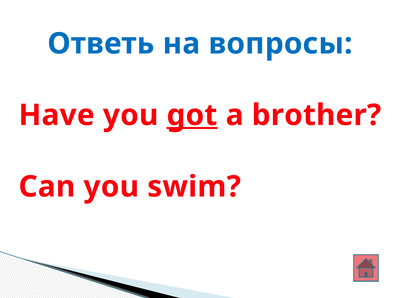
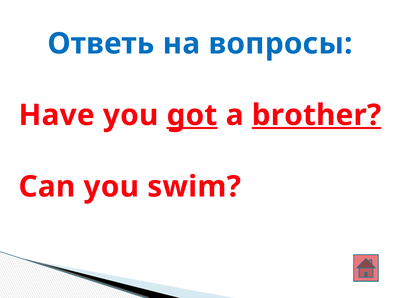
brother underline: none -> present
